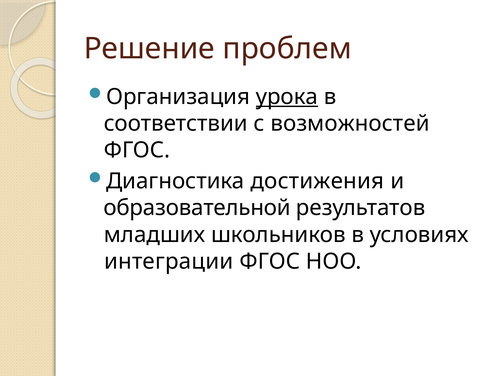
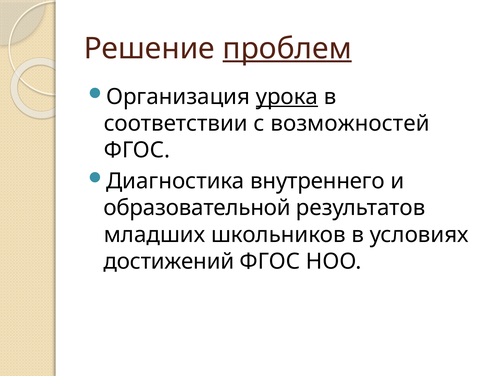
проблем underline: none -> present
достижения: достижения -> внутреннего
интеграции: интеграции -> достижений
